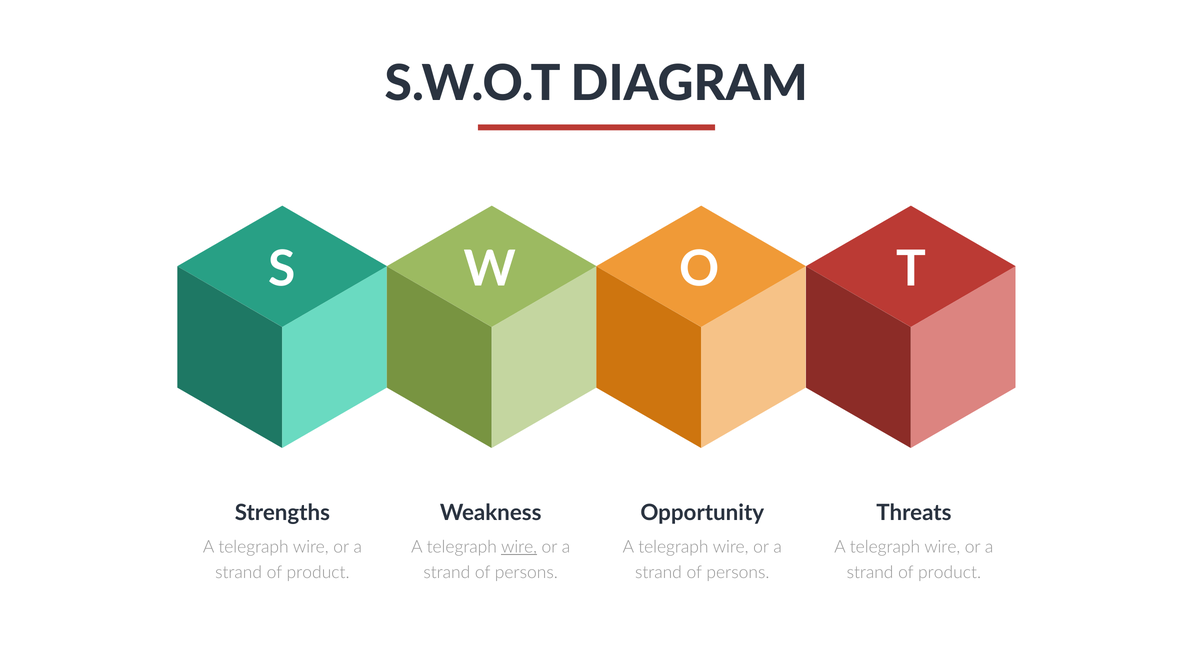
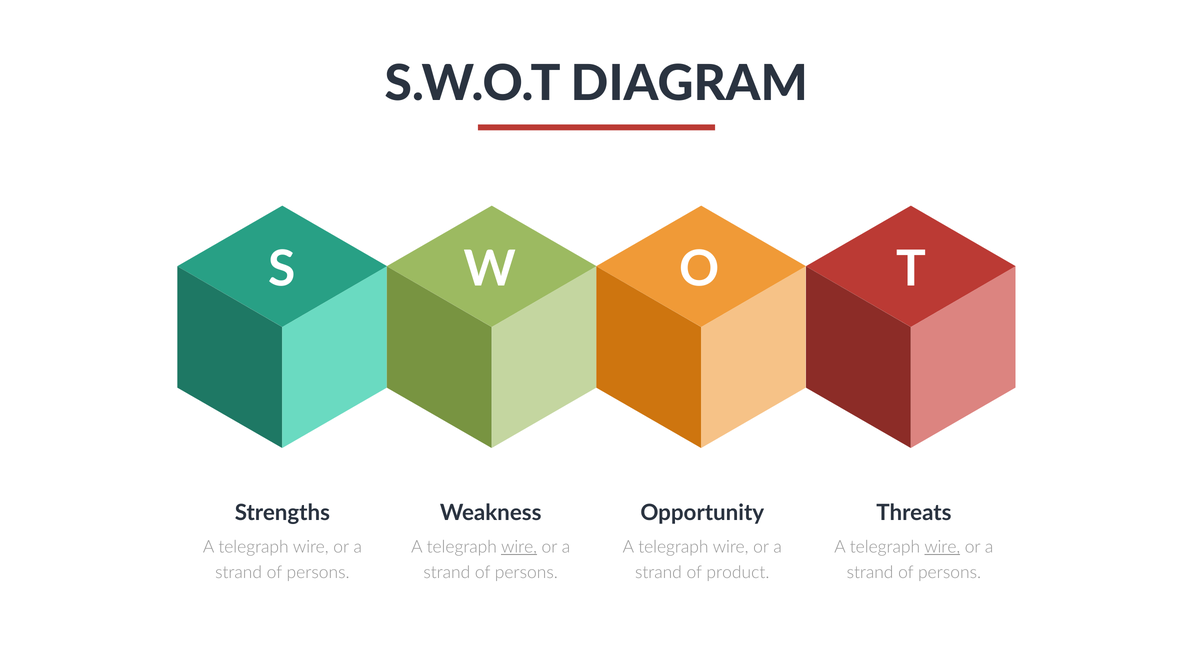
wire at (942, 547) underline: none -> present
product at (318, 573): product -> persons
persons at (738, 573): persons -> product
product at (950, 573): product -> persons
